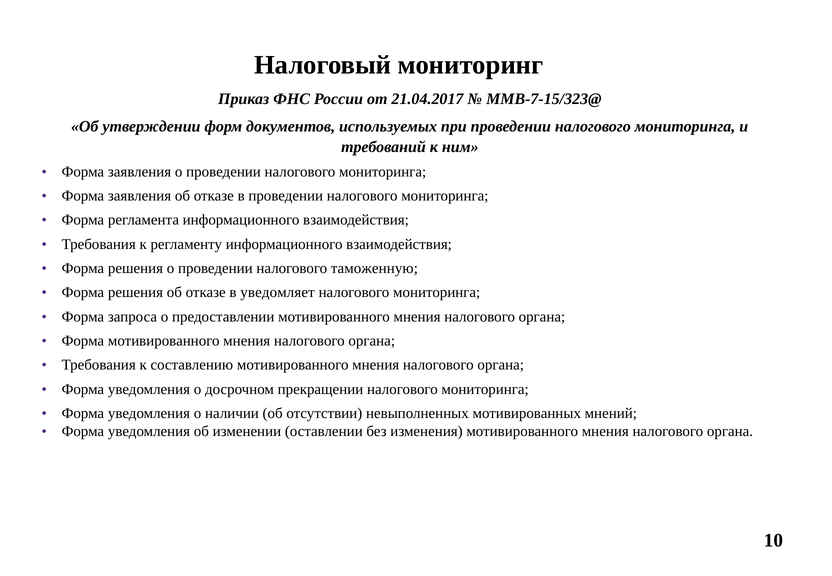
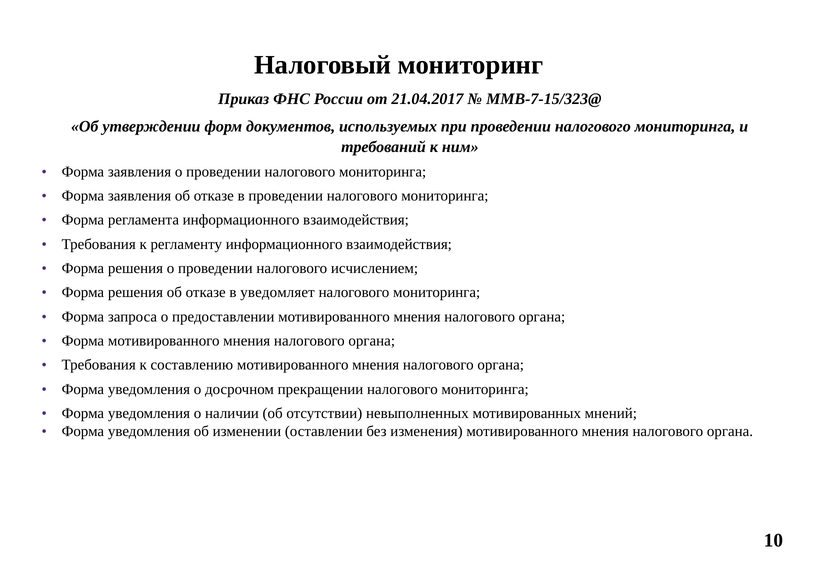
таможенную: таможенную -> исчислением
